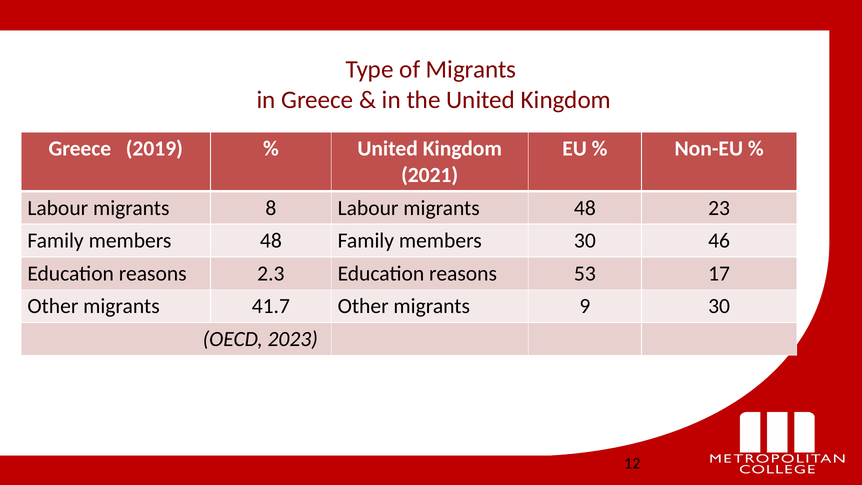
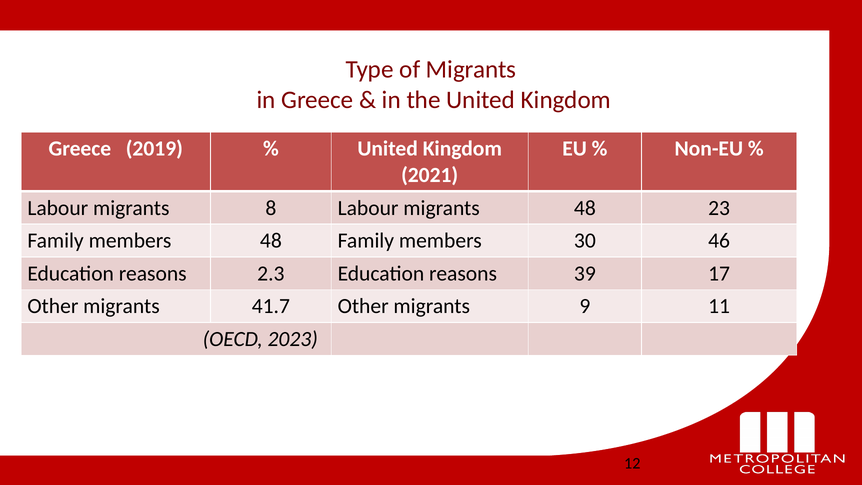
53: 53 -> 39
9 30: 30 -> 11
